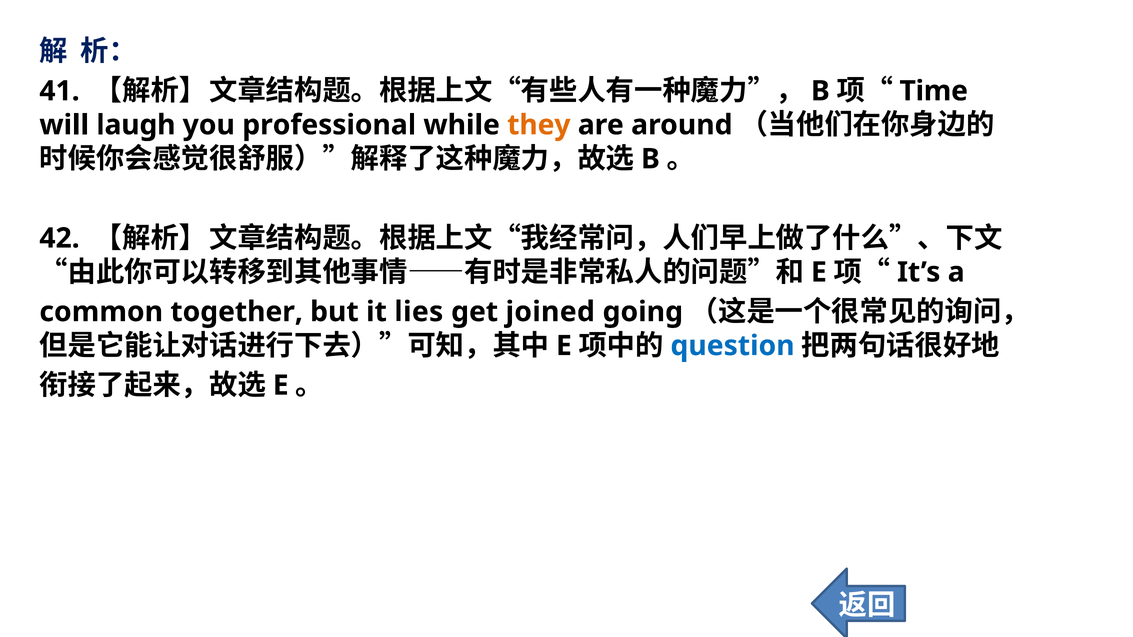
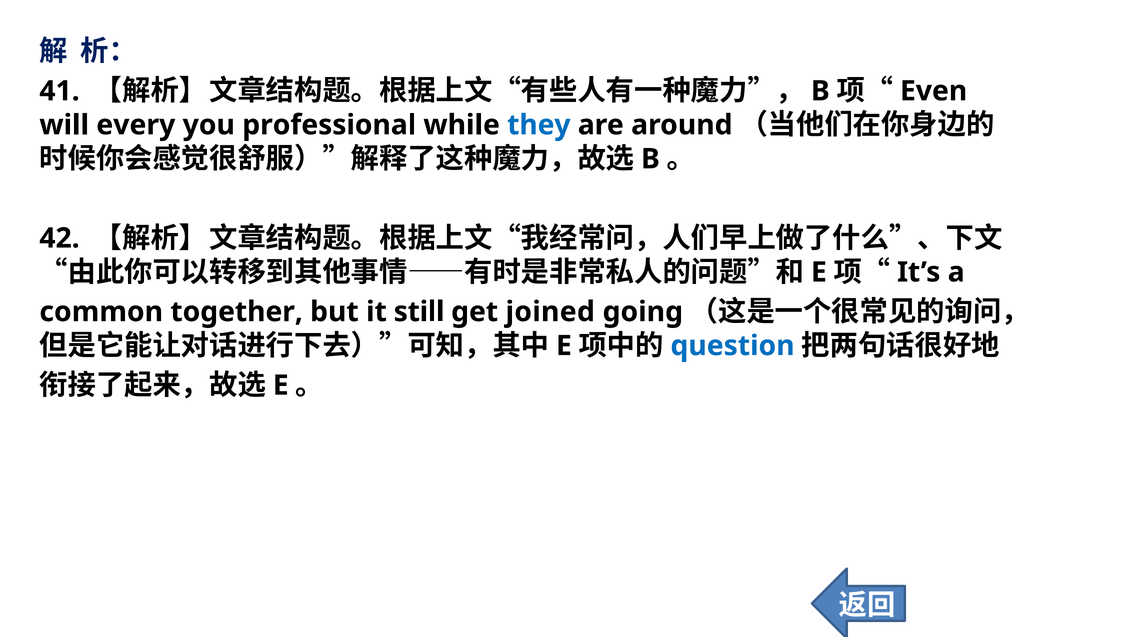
Time: Time -> Even
laugh: laugh -> every
they colour: orange -> blue
lies: lies -> still
